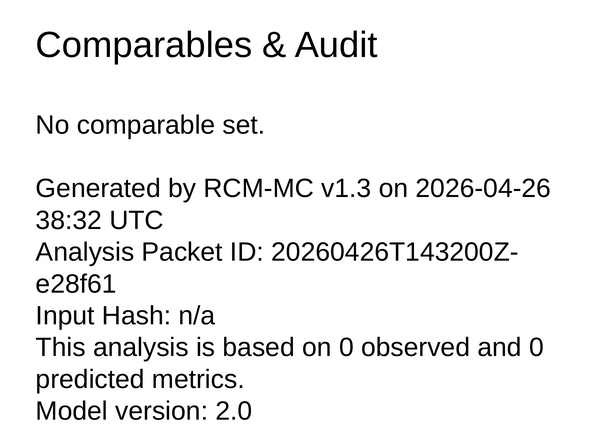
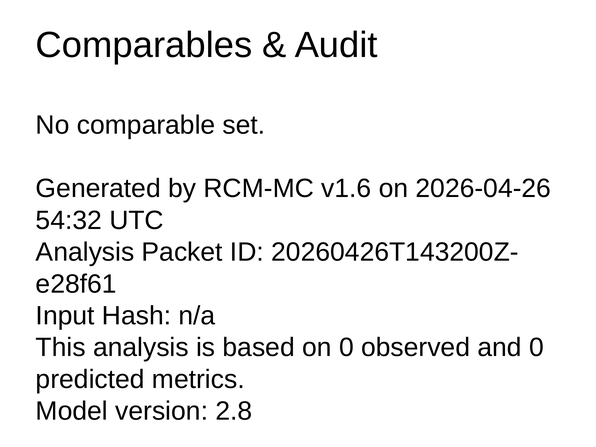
v1.3: v1.3 -> v1.6
38:32: 38:32 -> 54:32
2.0: 2.0 -> 2.8
